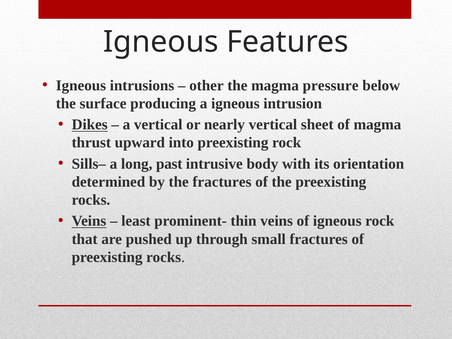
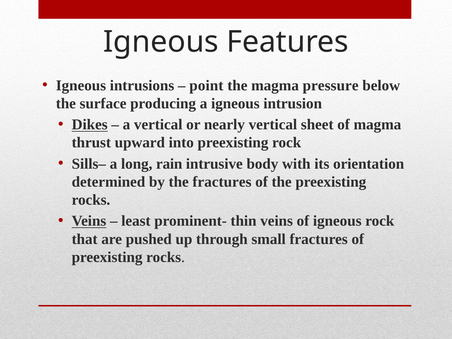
other: other -> point
past: past -> rain
